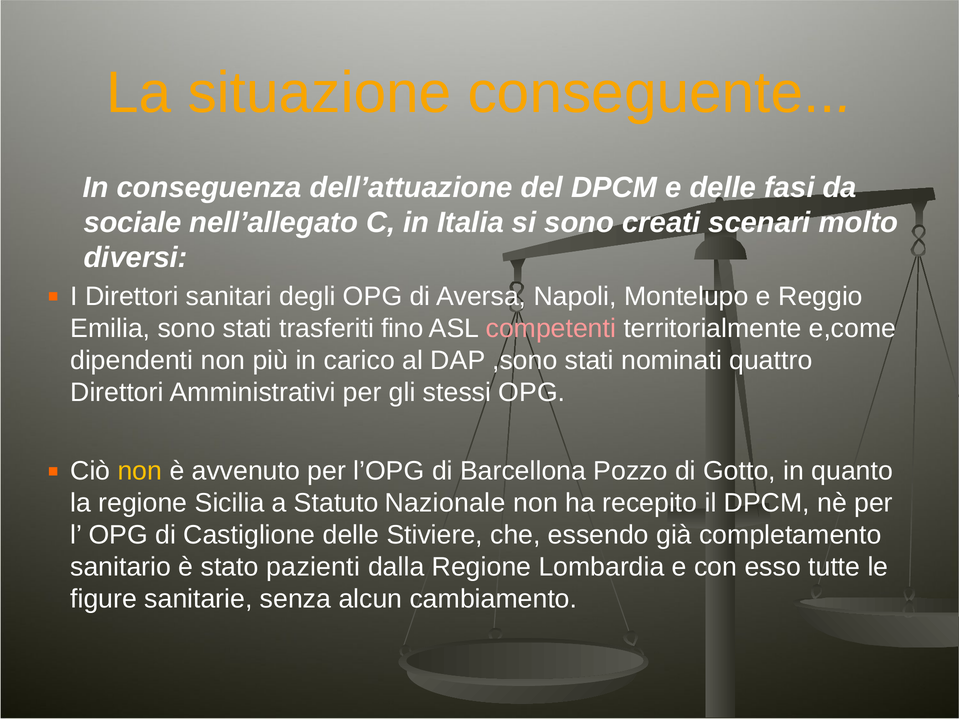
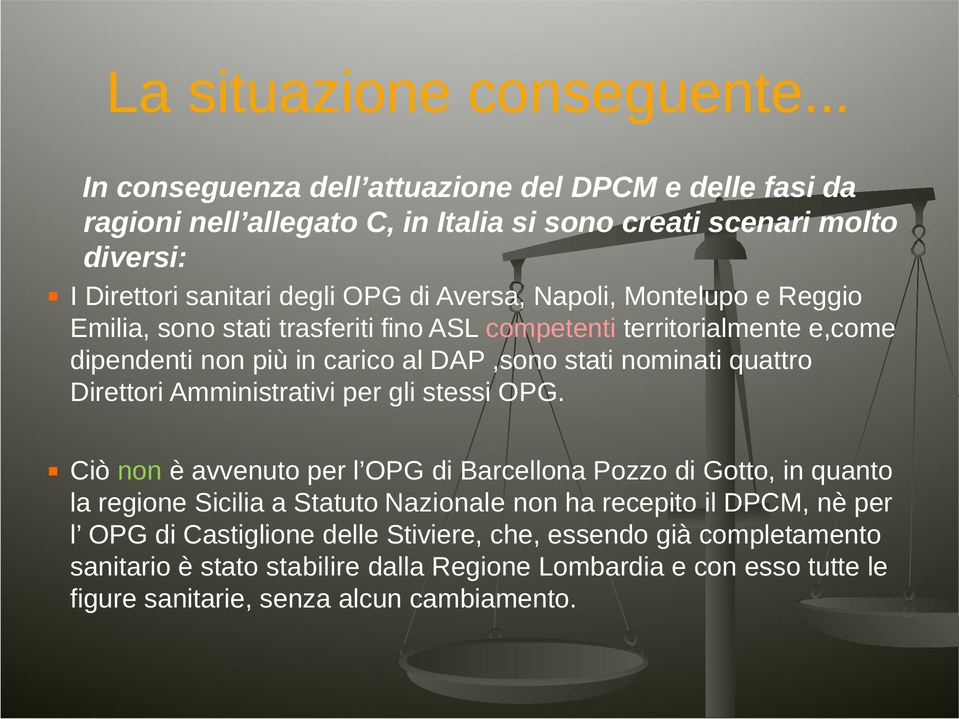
sociale: sociale -> ragioni
non at (140, 471) colour: yellow -> light green
pazienti: pazienti -> stabilire
